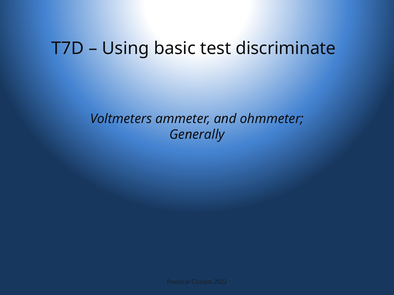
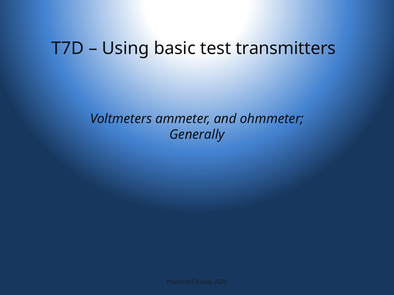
discriminate: discriminate -> transmitters
